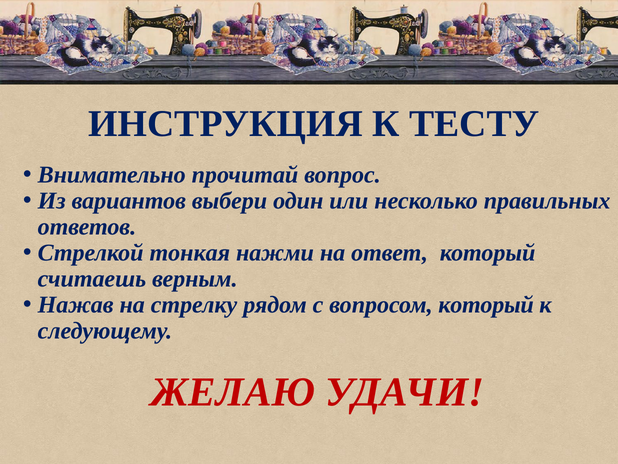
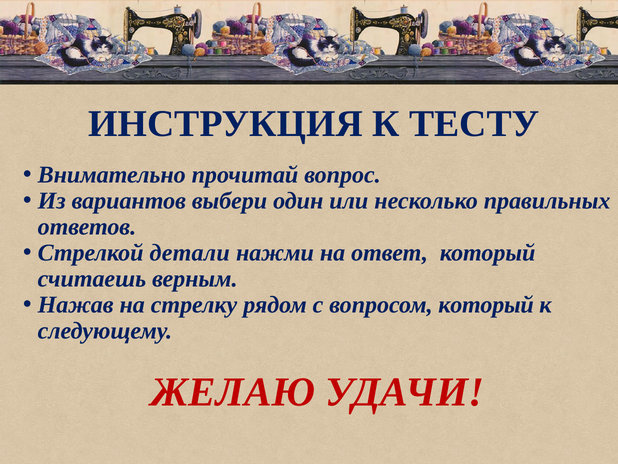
тонкая: тонкая -> детали
